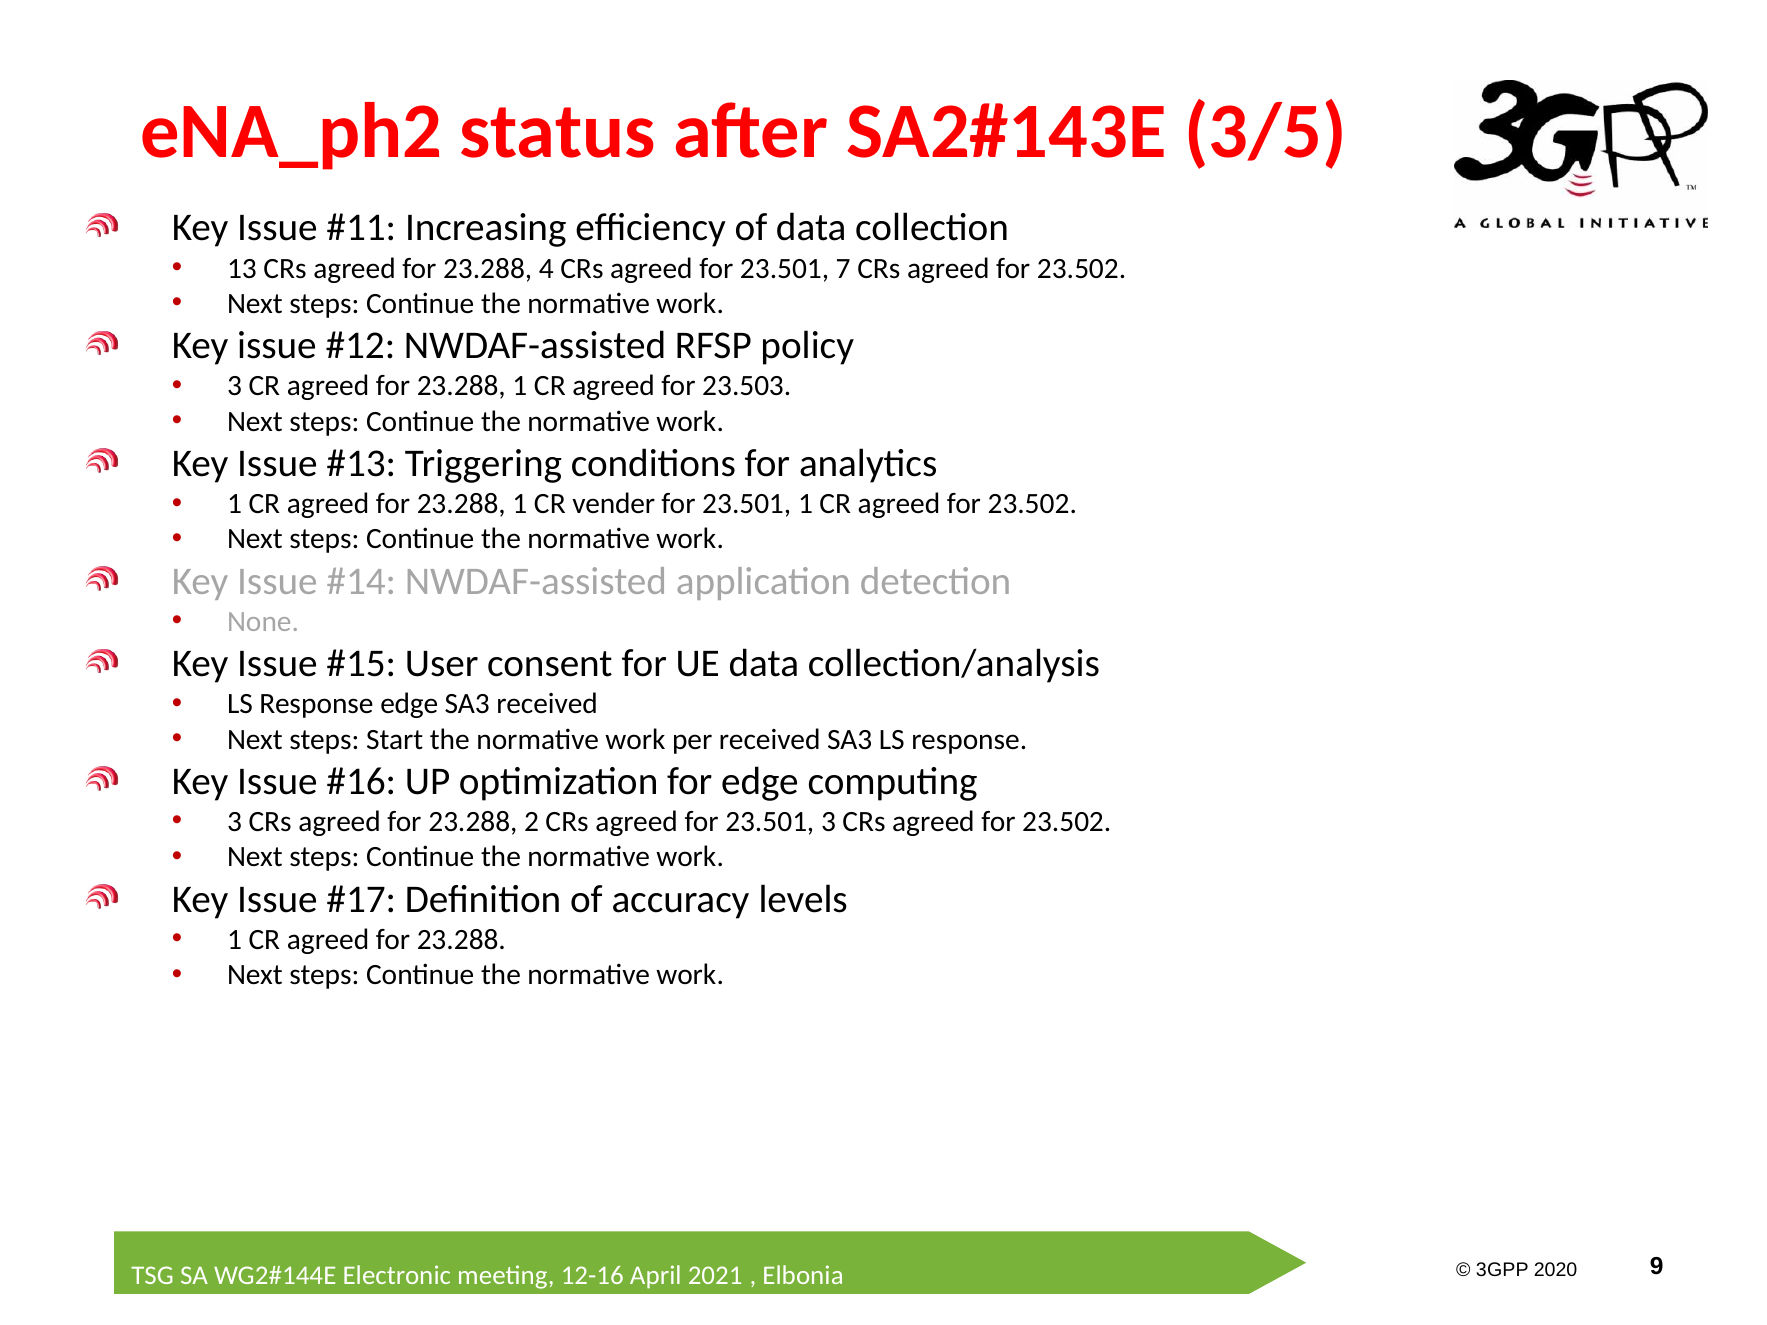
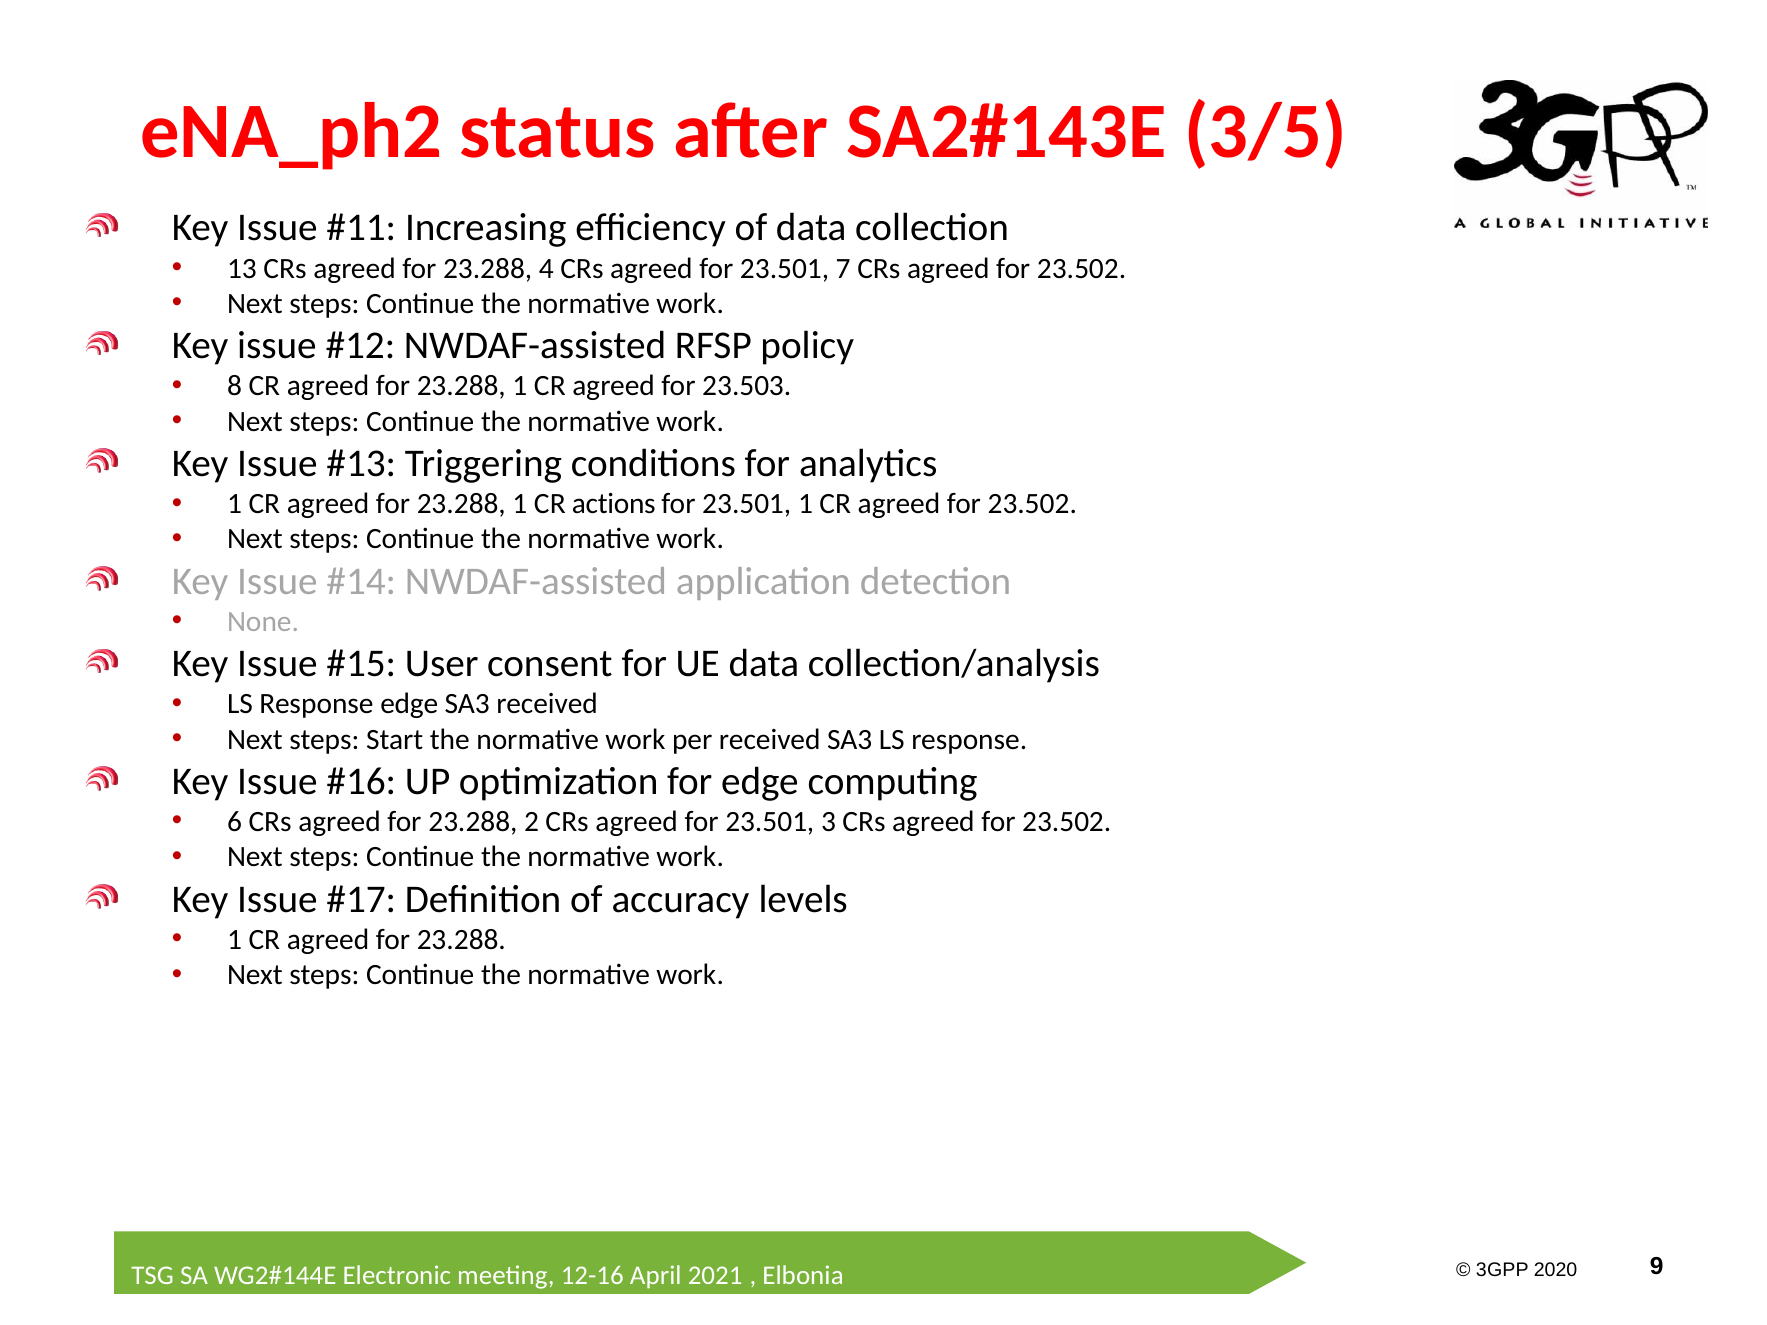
3 at (235, 386): 3 -> 8
vender: vender -> actions
3 at (235, 822): 3 -> 6
